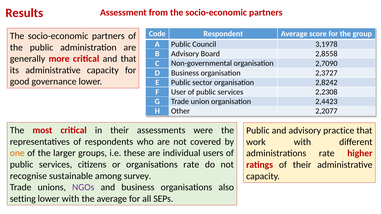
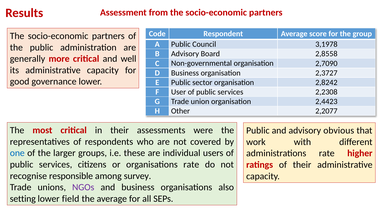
and that: that -> well
practice: practice -> obvious
one colour: orange -> blue
sustainable: sustainable -> responsible
lower with: with -> field
